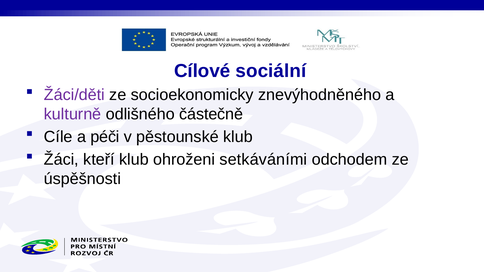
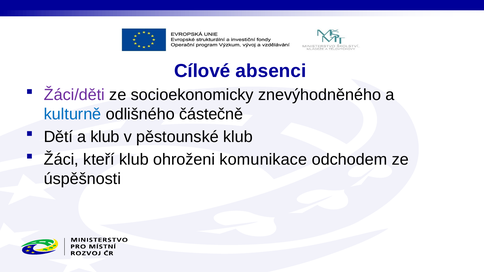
sociální: sociální -> absenci
kulturně colour: purple -> blue
Cíle: Cíle -> Dětí
a péči: péči -> klub
setkáváními: setkáváními -> komunikace
